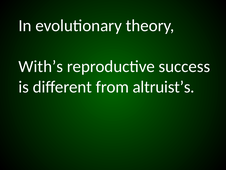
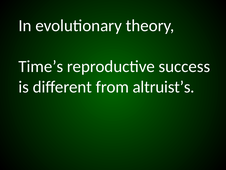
With’s: With’s -> Time’s
